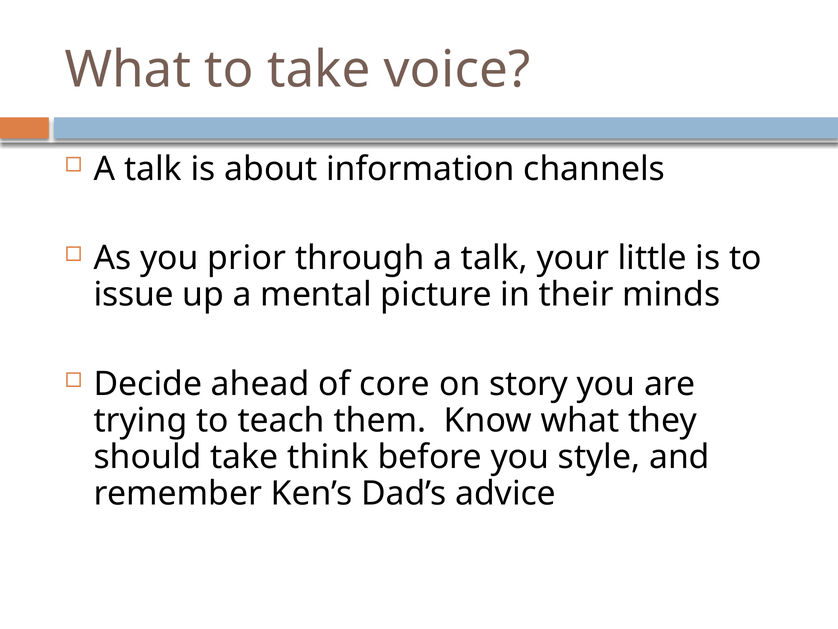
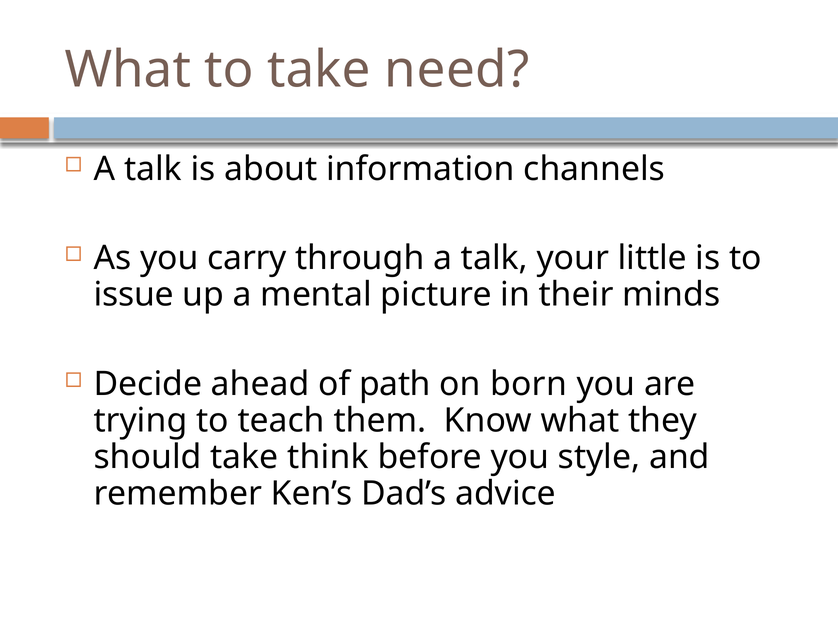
voice: voice -> need
prior: prior -> carry
core: core -> path
story: story -> born
